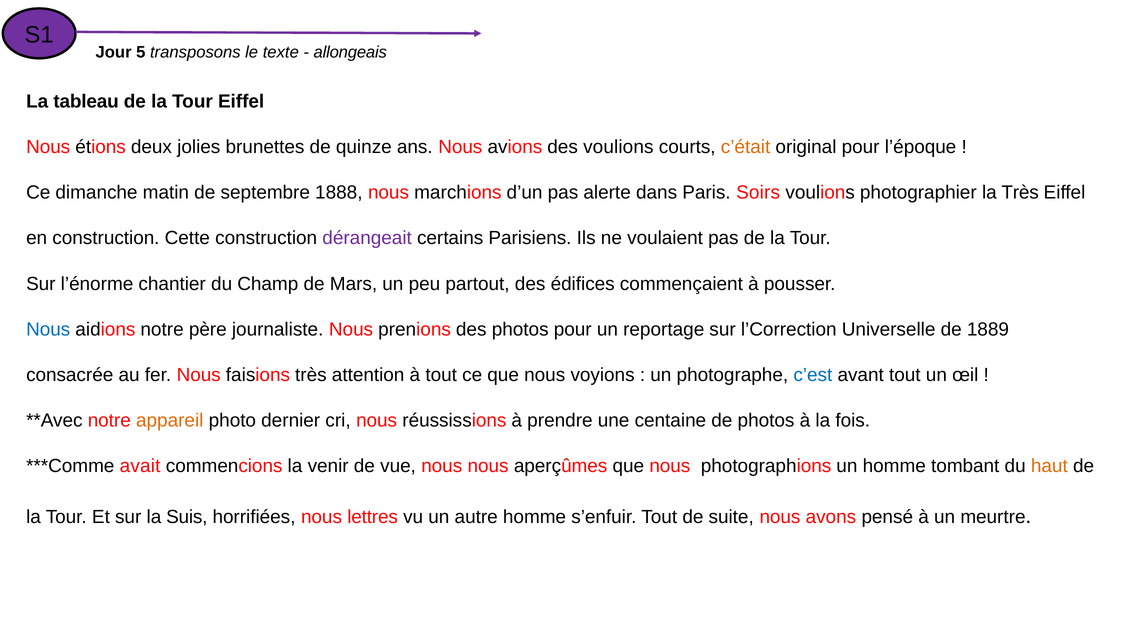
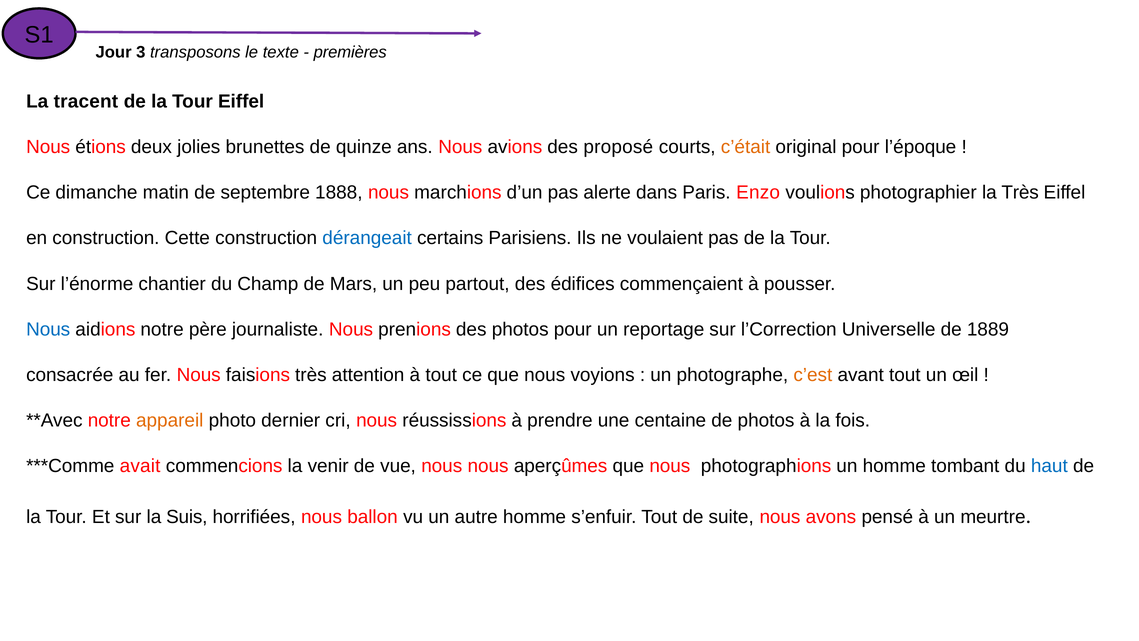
5: 5 -> 3
allongeais: allongeais -> premières
tableau: tableau -> tracent
des voulions: voulions -> proposé
Soirs: Soirs -> Enzo
dérangeait colour: purple -> blue
c’est colour: blue -> orange
haut colour: orange -> blue
lettres: lettres -> ballon
